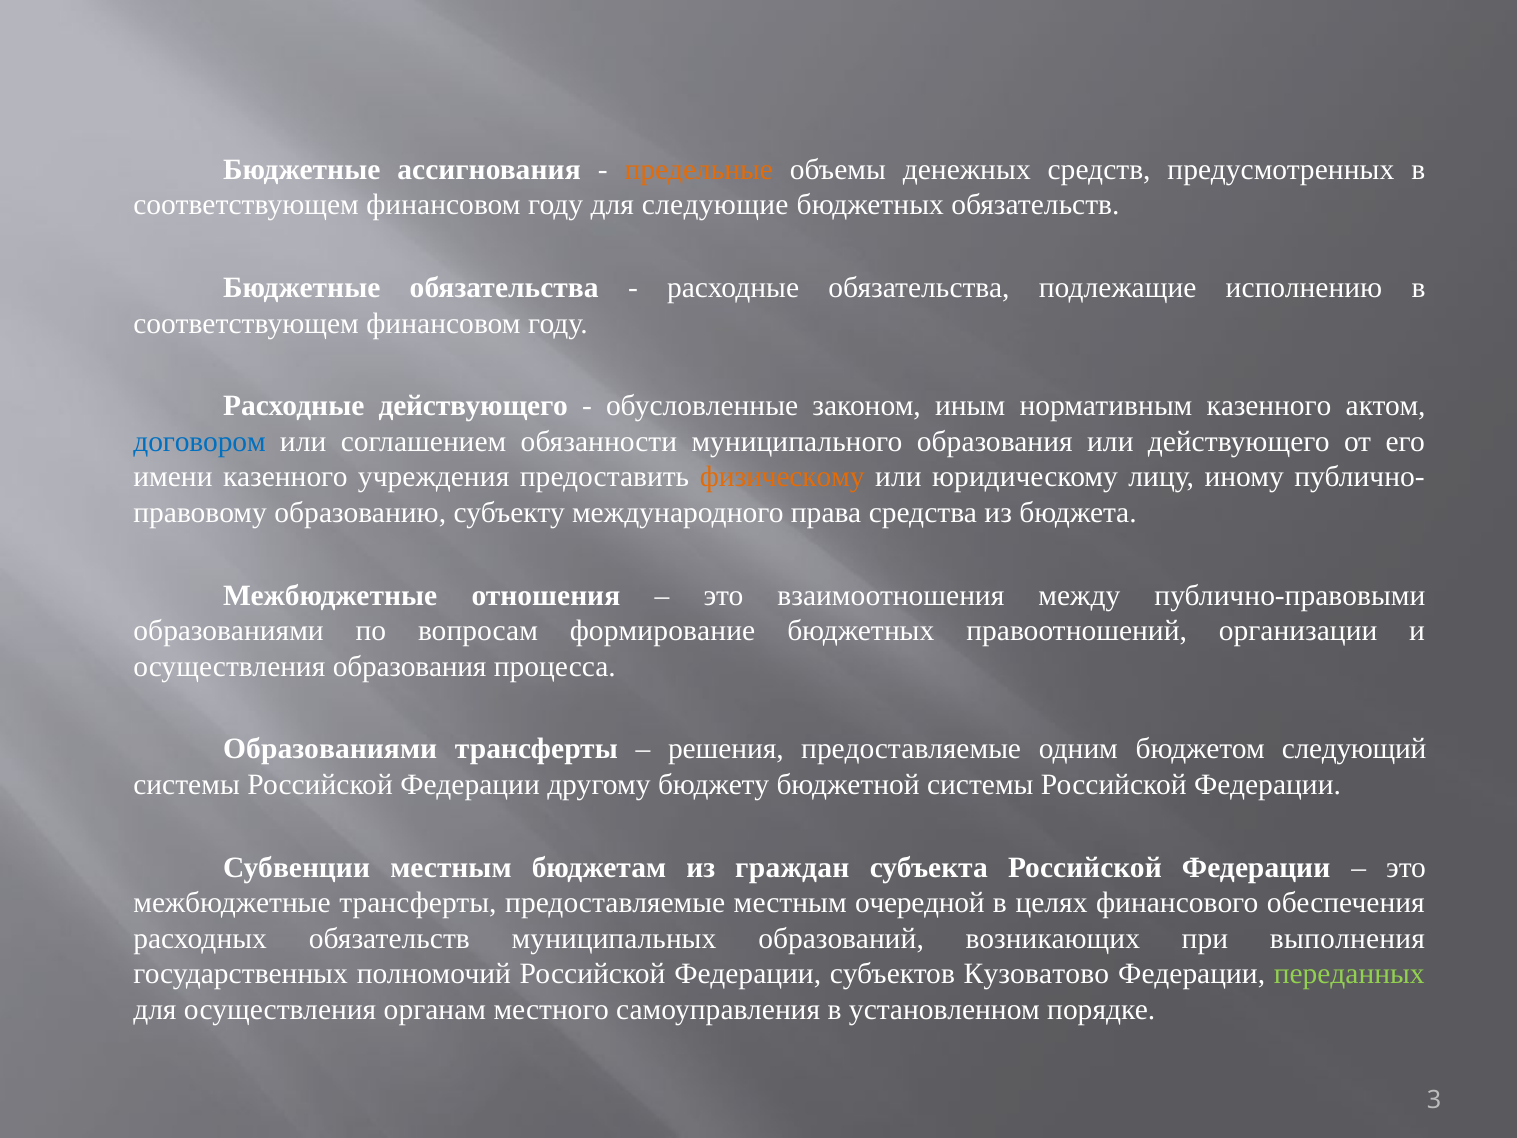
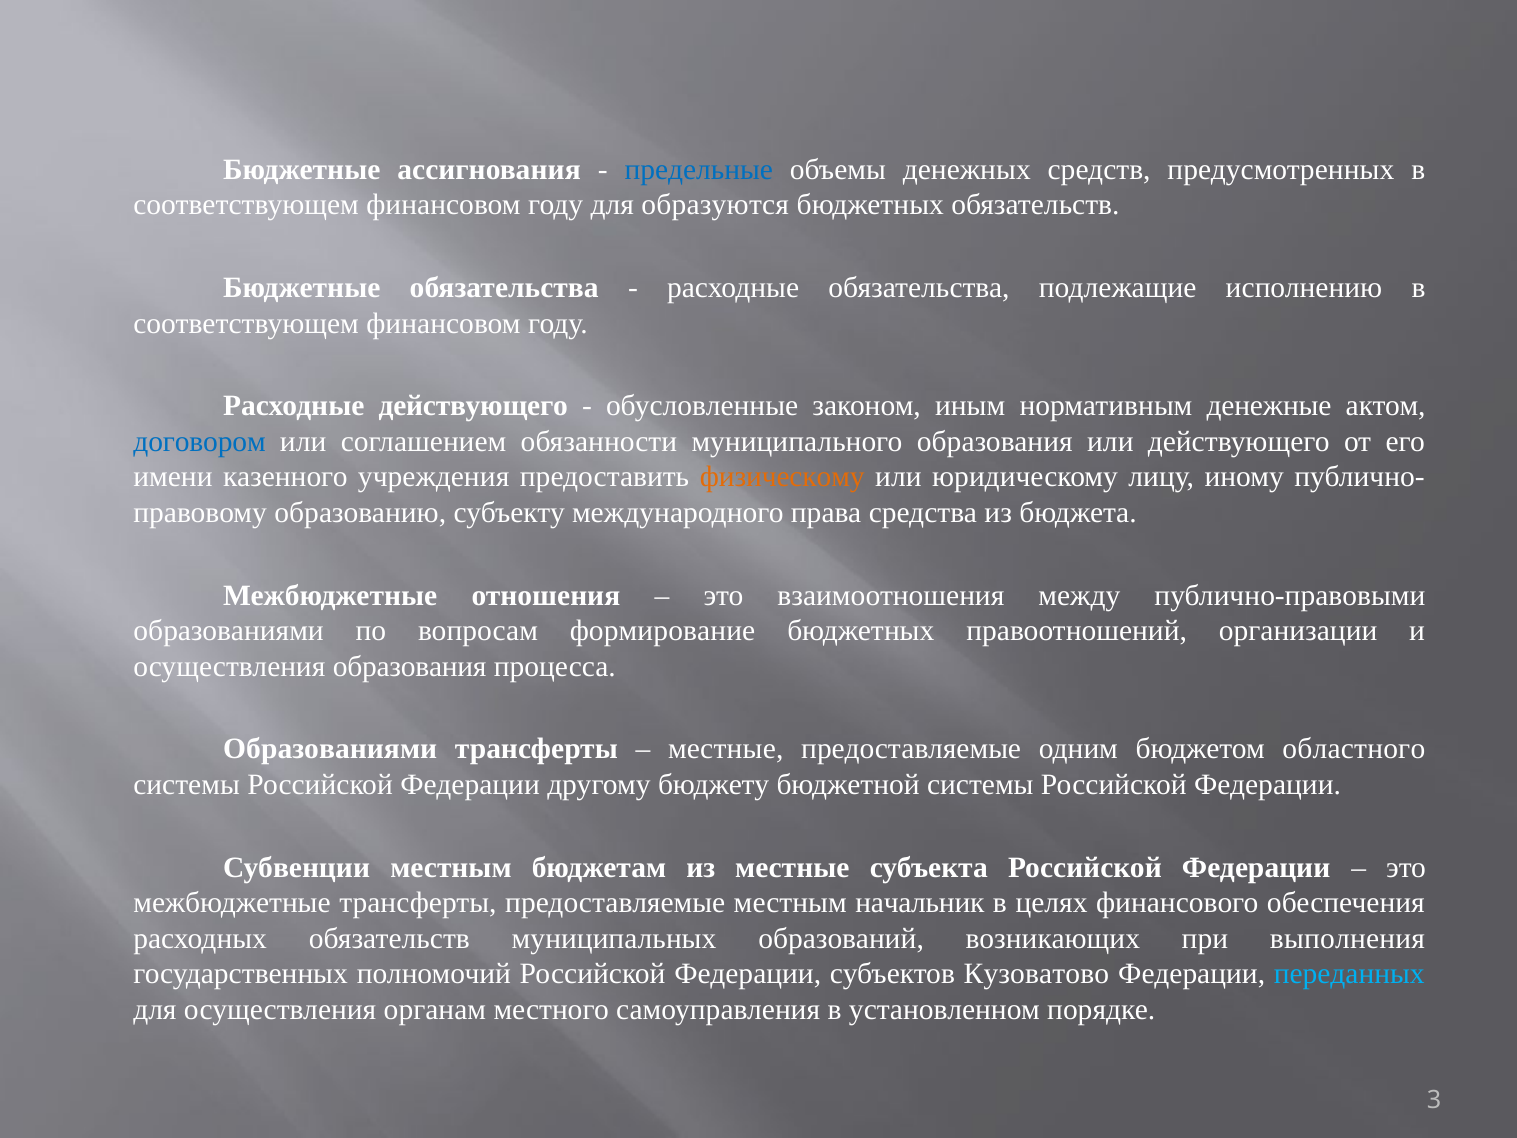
предельные colour: orange -> blue
следующие: следующие -> образуются
нормативным казенного: казенного -> денежные
решения at (726, 749): решения -> местные
следующий: следующий -> областного
из граждан: граждан -> местные
очередной: очередной -> начальник
переданных colour: light green -> light blue
